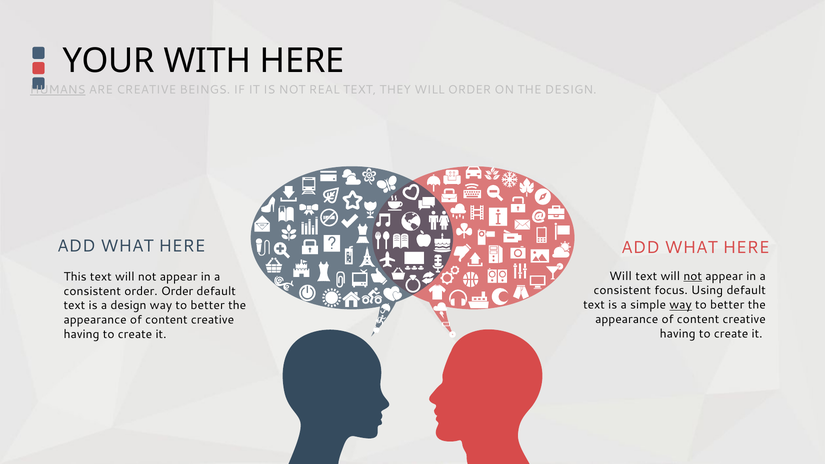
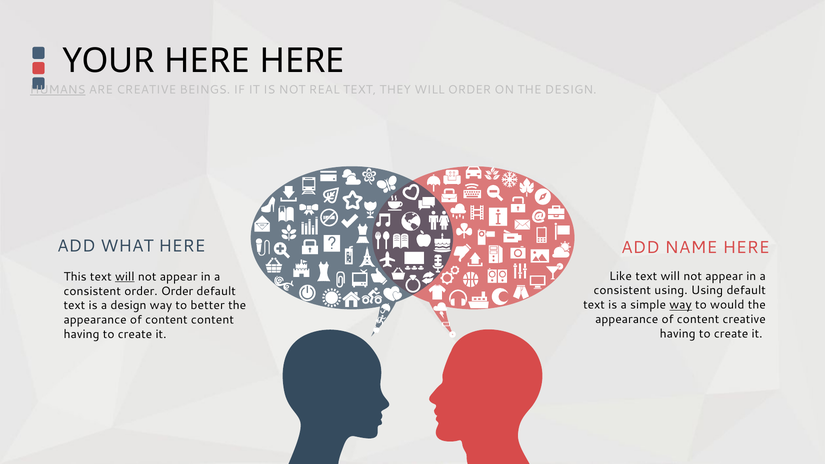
YOUR WITH: WITH -> HERE
HERE ADD WHAT: WHAT -> NAME
Will at (621, 276): Will -> Like
not at (693, 276) underline: present -> none
will at (125, 277) underline: none -> present
consistent focus: focus -> using
better at (727, 305): better -> would
creative at (213, 320): creative -> content
